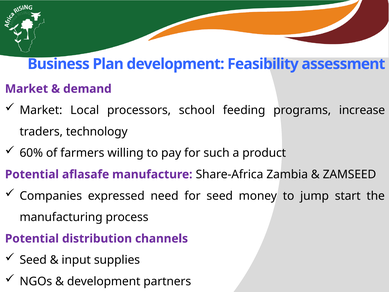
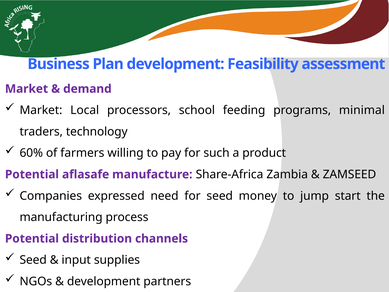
increase: increase -> minimal
